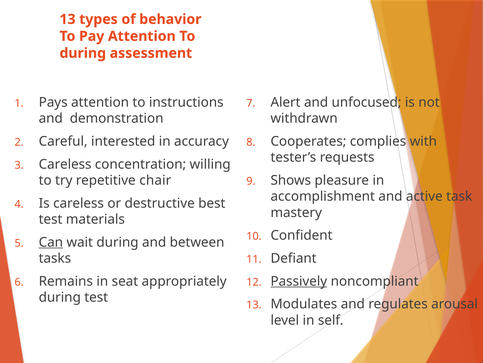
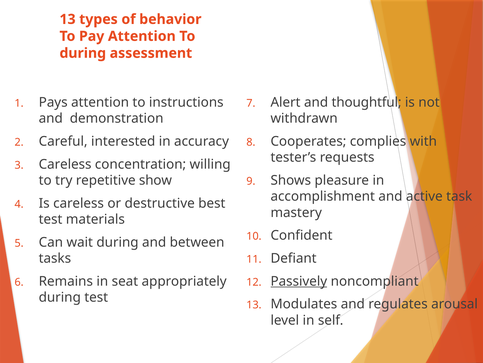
unfocused: unfocused -> thoughtful
chair: chair -> show
Can underline: present -> none
